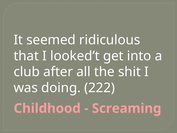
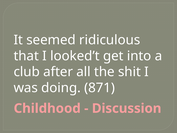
222: 222 -> 871
Screaming: Screaming -> Discussion
